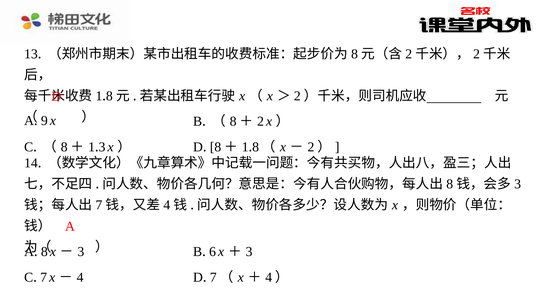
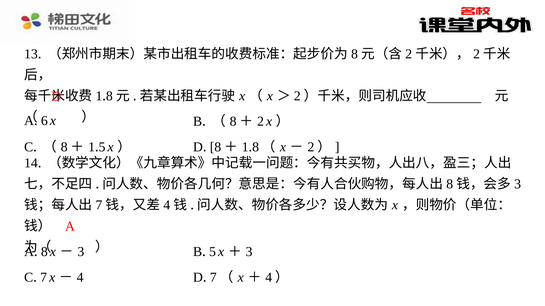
9: 9 -> 6
3 at (102, 147): 3 -> 5
6 at (213, 252): 6 -> 5
